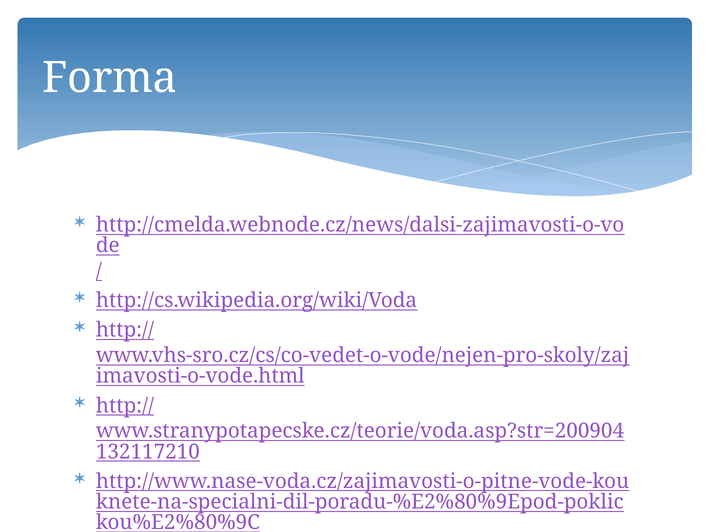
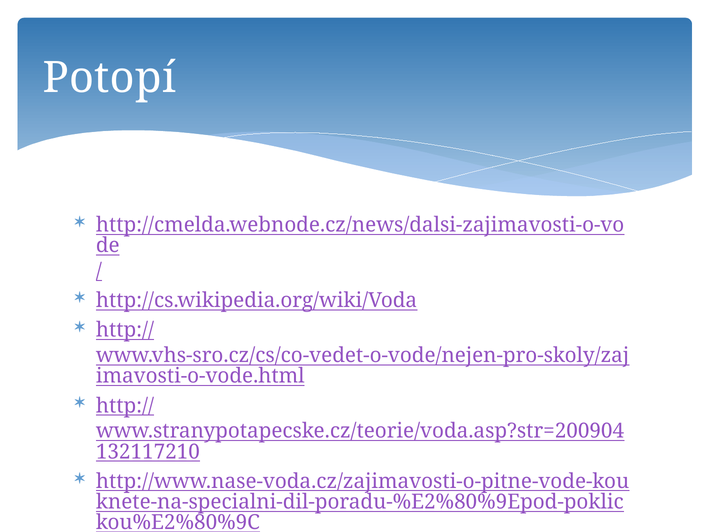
Forma: Forma -> Potopí
